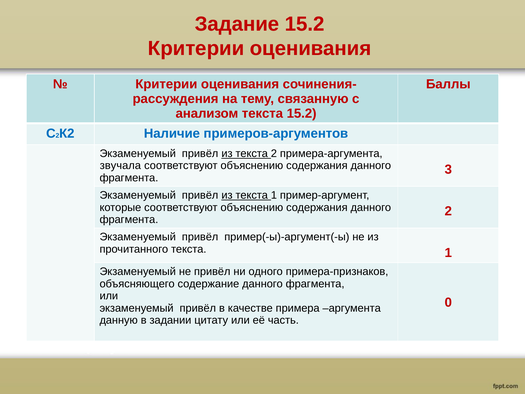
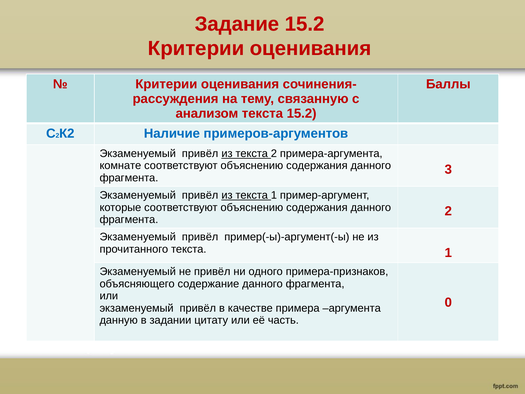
звучала: звучала -> комнате
